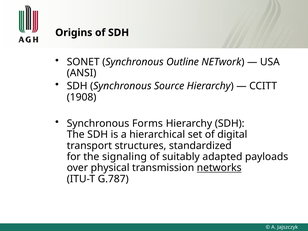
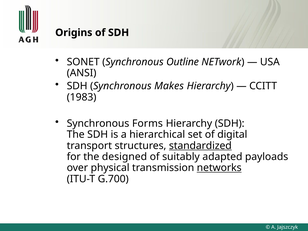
Source: Source -> Makes
1908: 1908 -> 1983
standardized underline: none -> present
signaling: signaling -> designed
G.787: G.787 -> G.700
